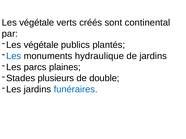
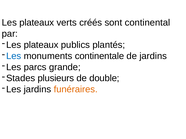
végétale at (37, 23): végétale -> plateaux
végétale at (41, 45): végétale -> plateaux
hydraulique: hydraulique -> continentale
plaines: plaines -> grande
funéraires colour: blue -> orange
